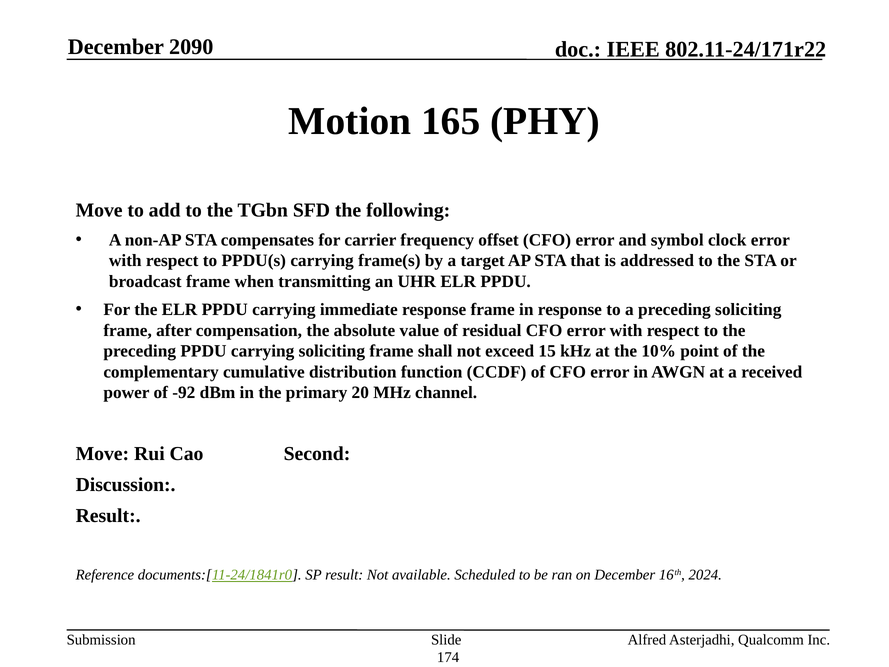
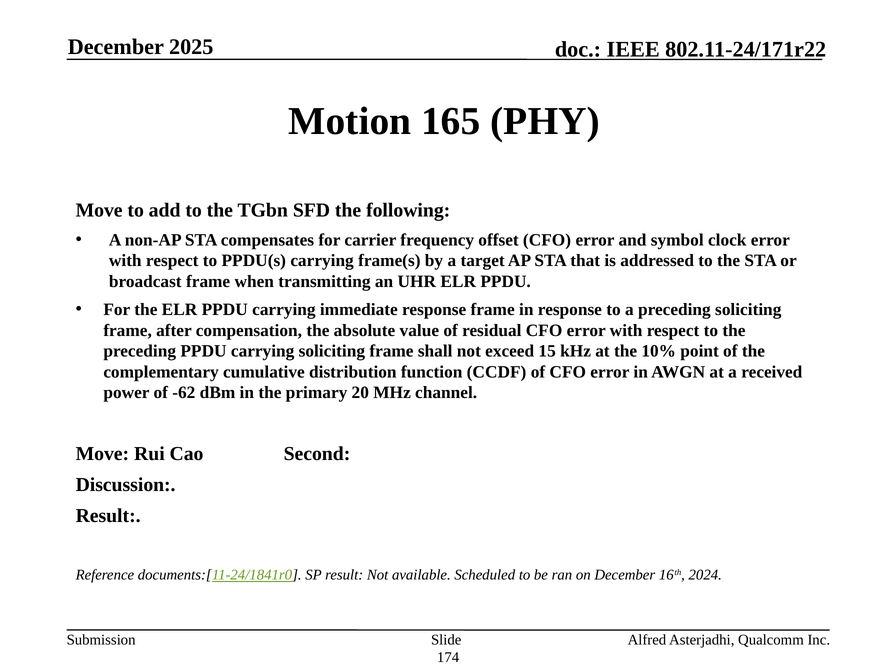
2090: 2090 -> 2025
-92: -92 -> -62
